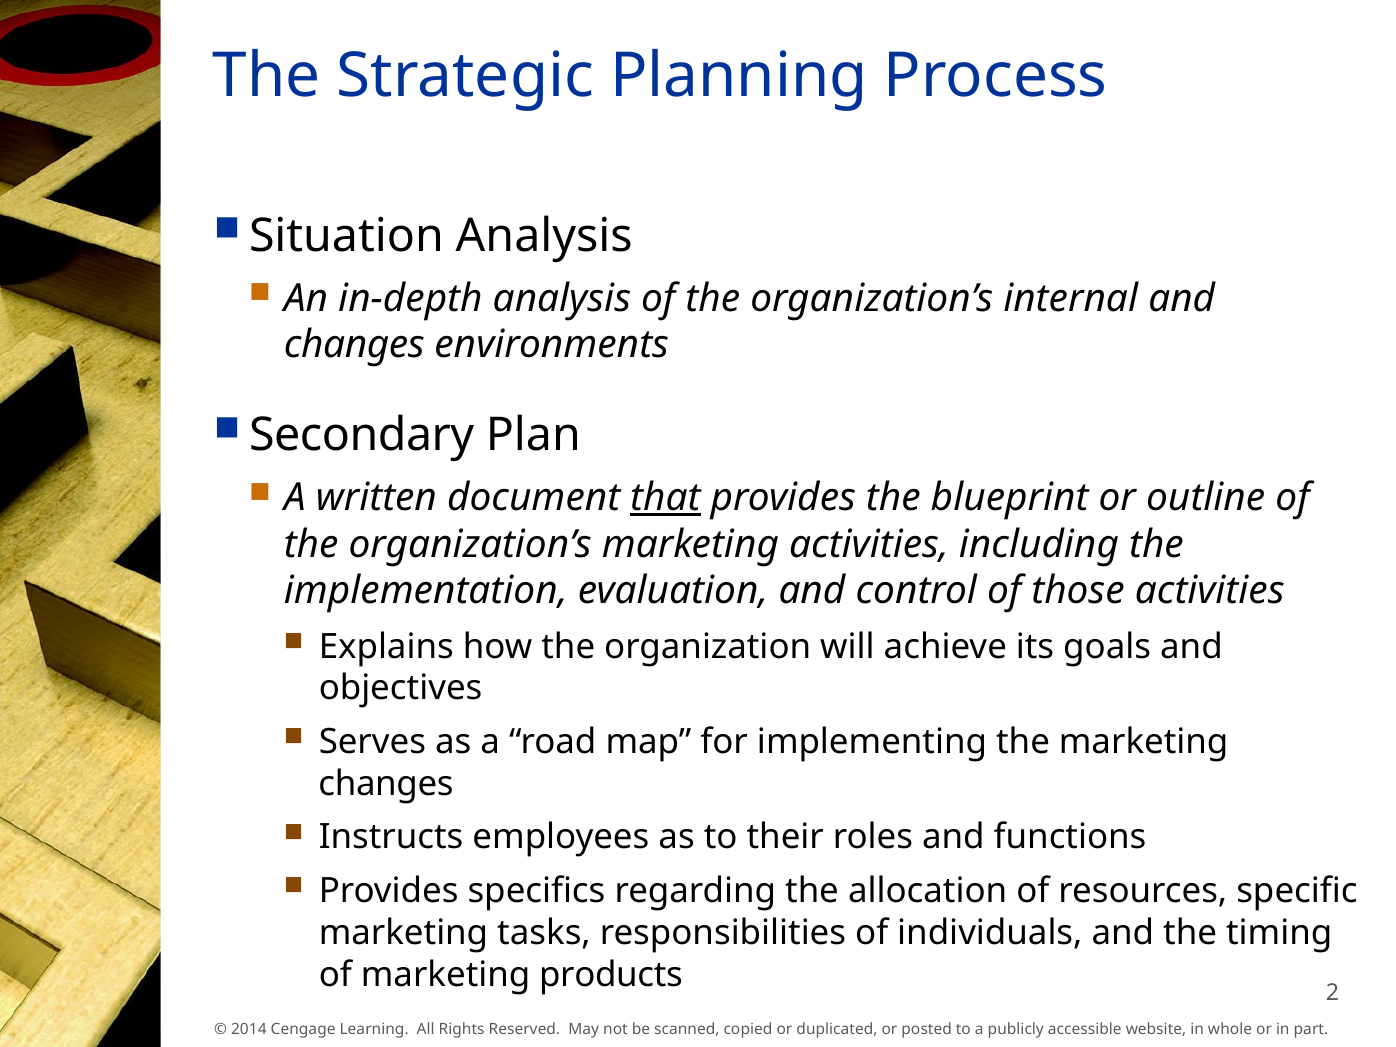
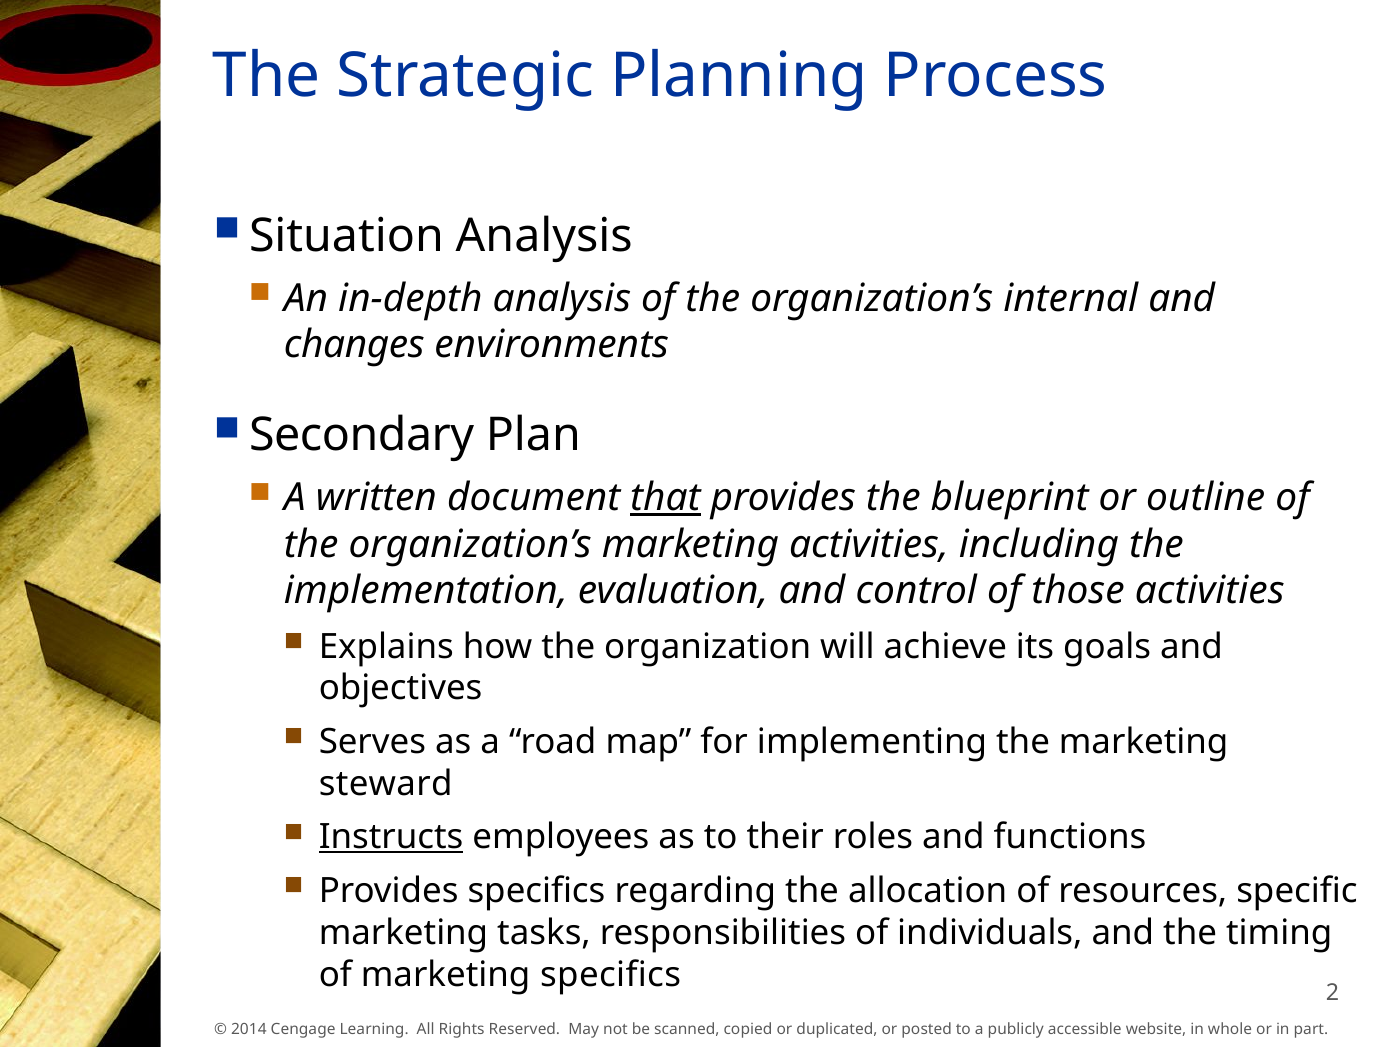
changes at (386, 784): changes -> steward
Instructs underline: none -> present
marketing products: products -> specifics
